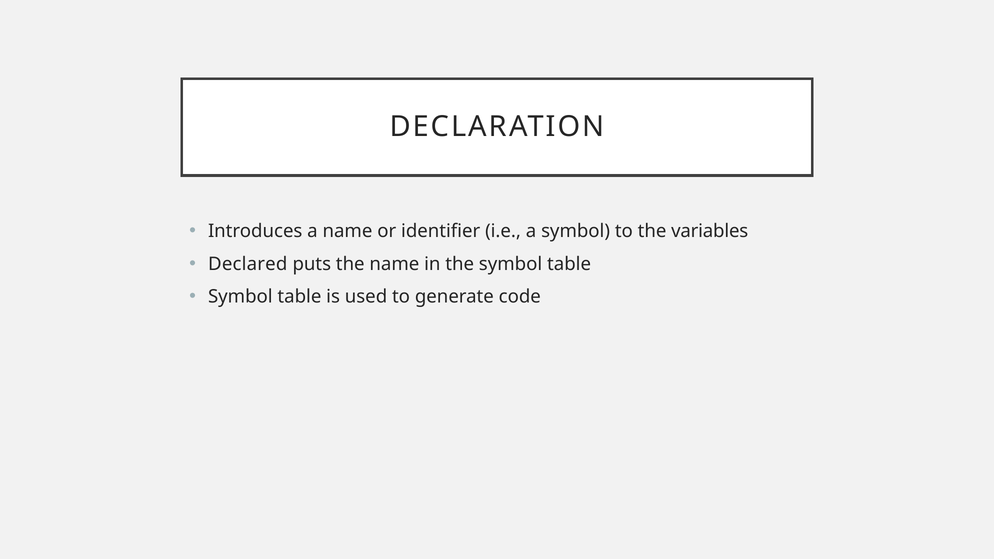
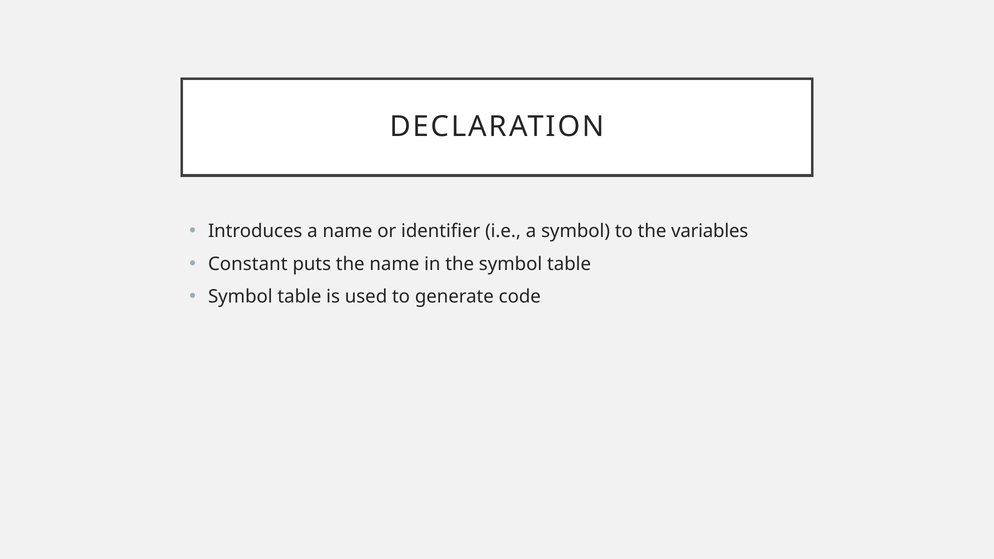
Declared: Declared -> Constant
